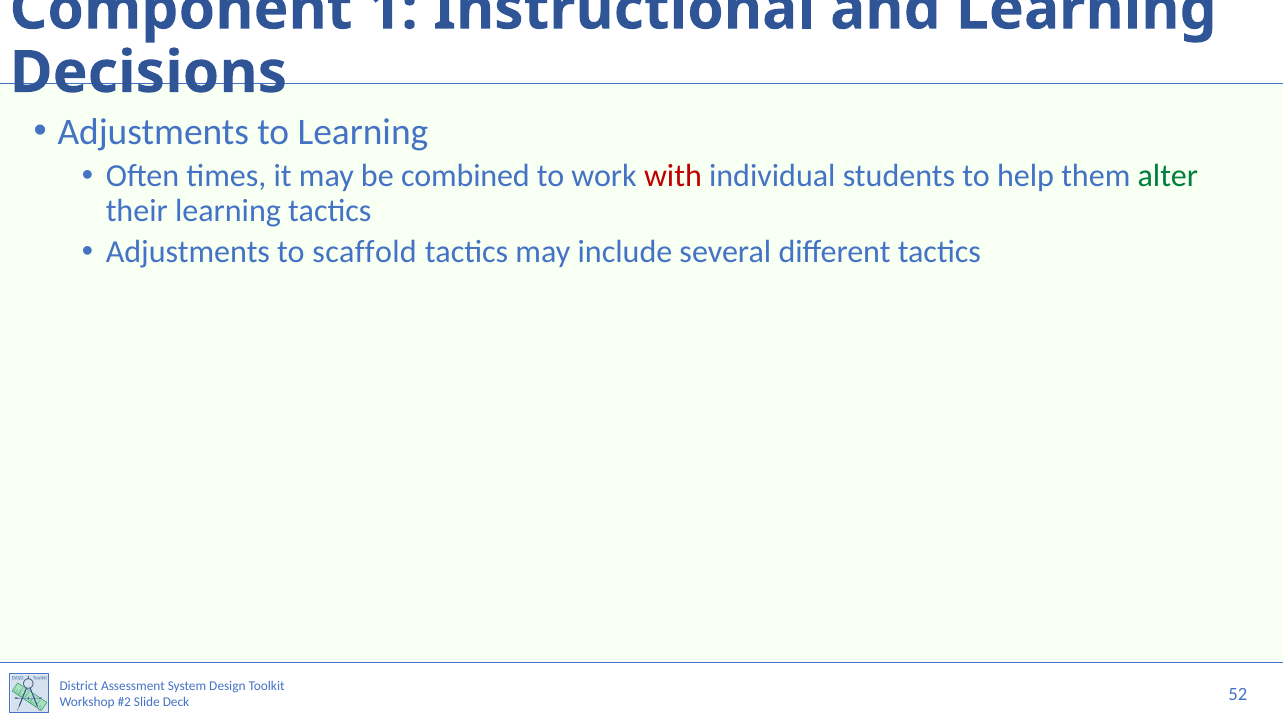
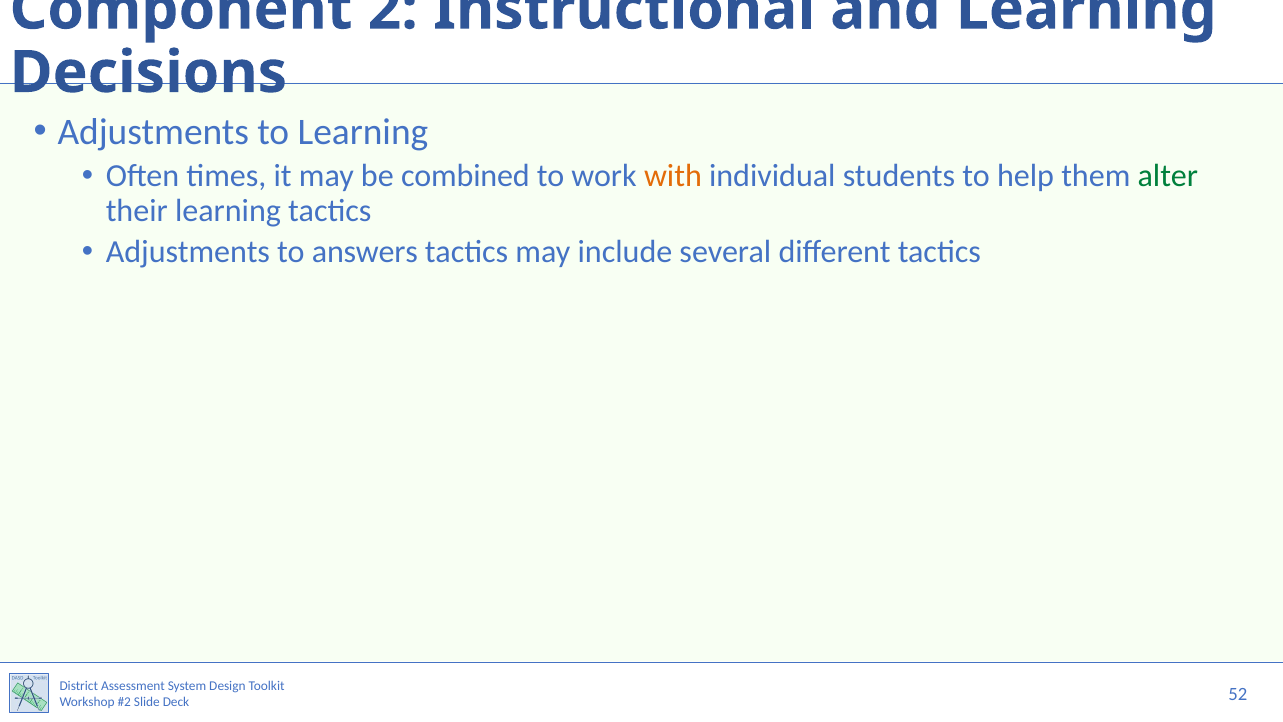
1: 1 -> 2
with colour: red -> orange
scaffold: scaffold -> answers
